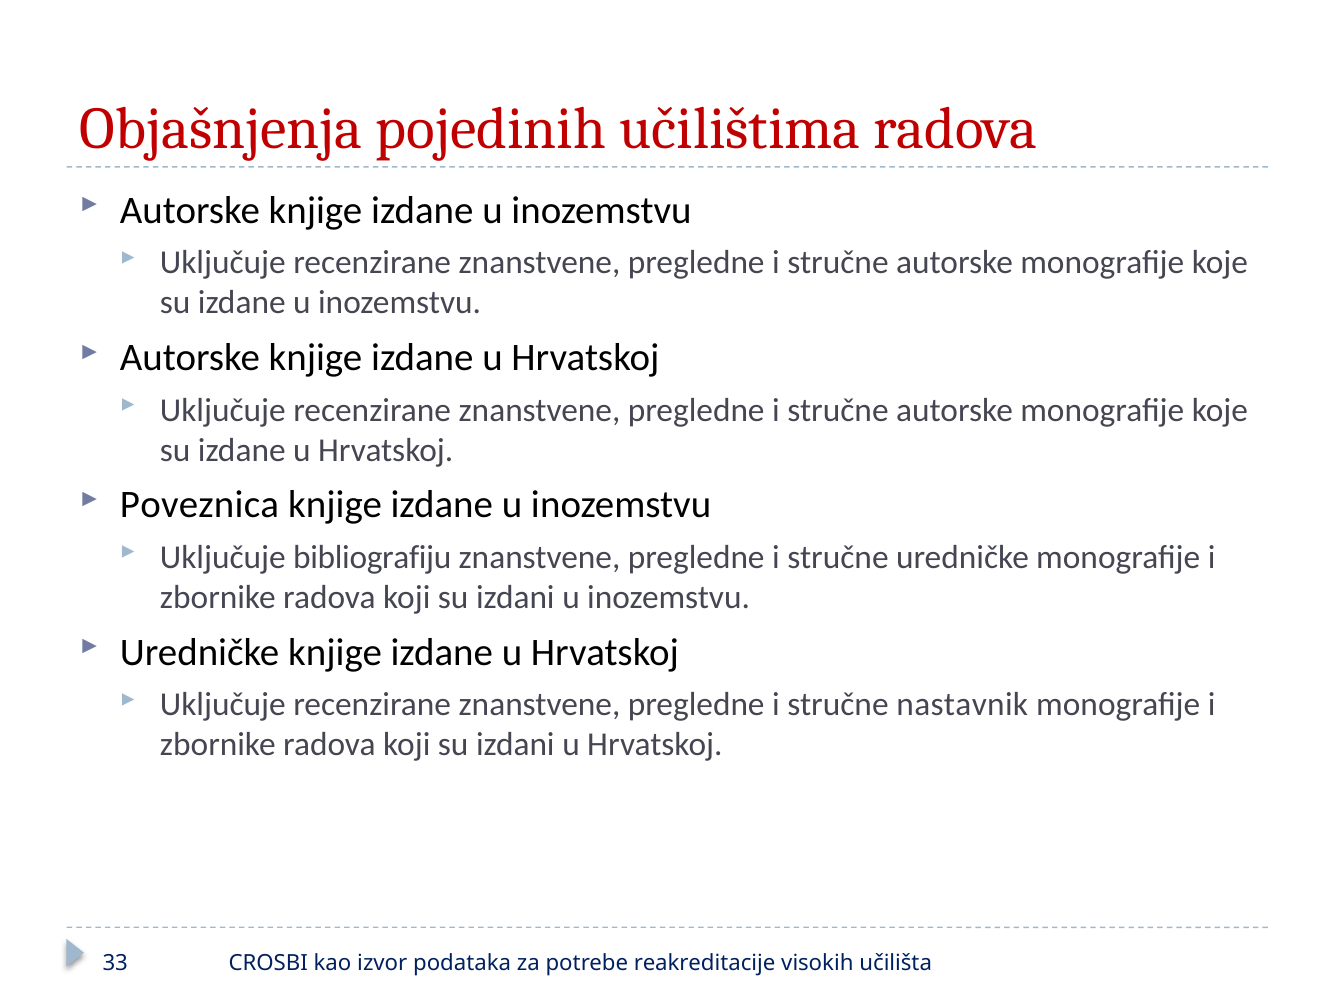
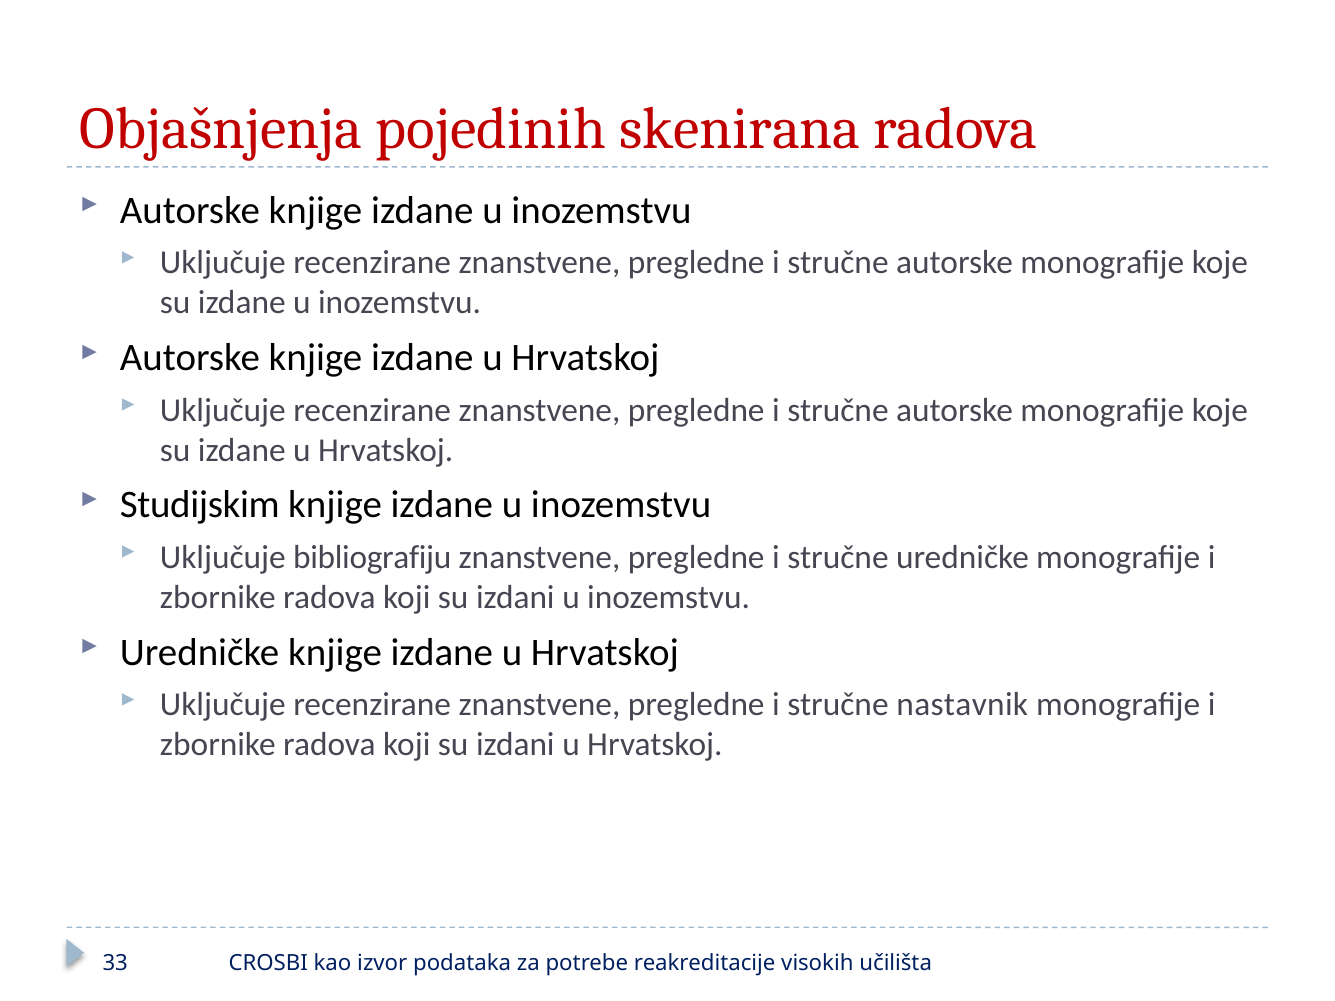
učilištima: učilištima -> skenirana
Poveznica: Poveznica -> Studijskim
